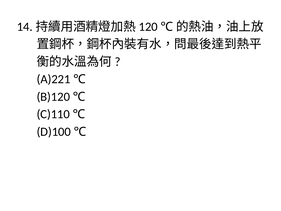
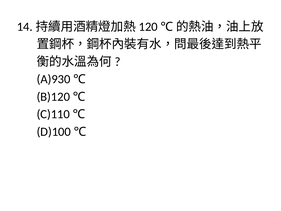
A)221: A)221 -> A)930
